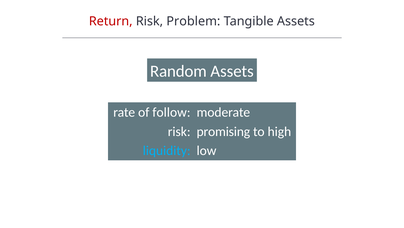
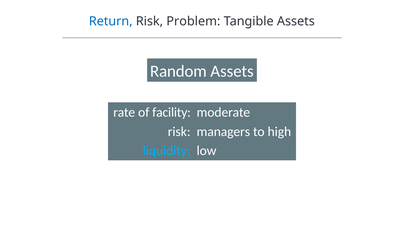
Return colour: red -> blue
follow: follow -> facility
promising: promising -> managers
